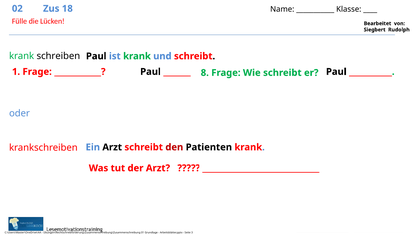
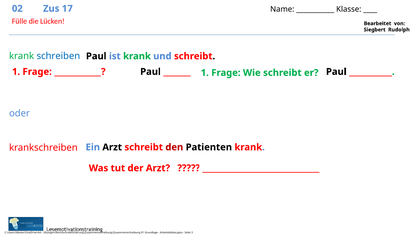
18: 18 -> 17
schreiben colour: black -> blue
8 at (205, 73): 8 -> 1
